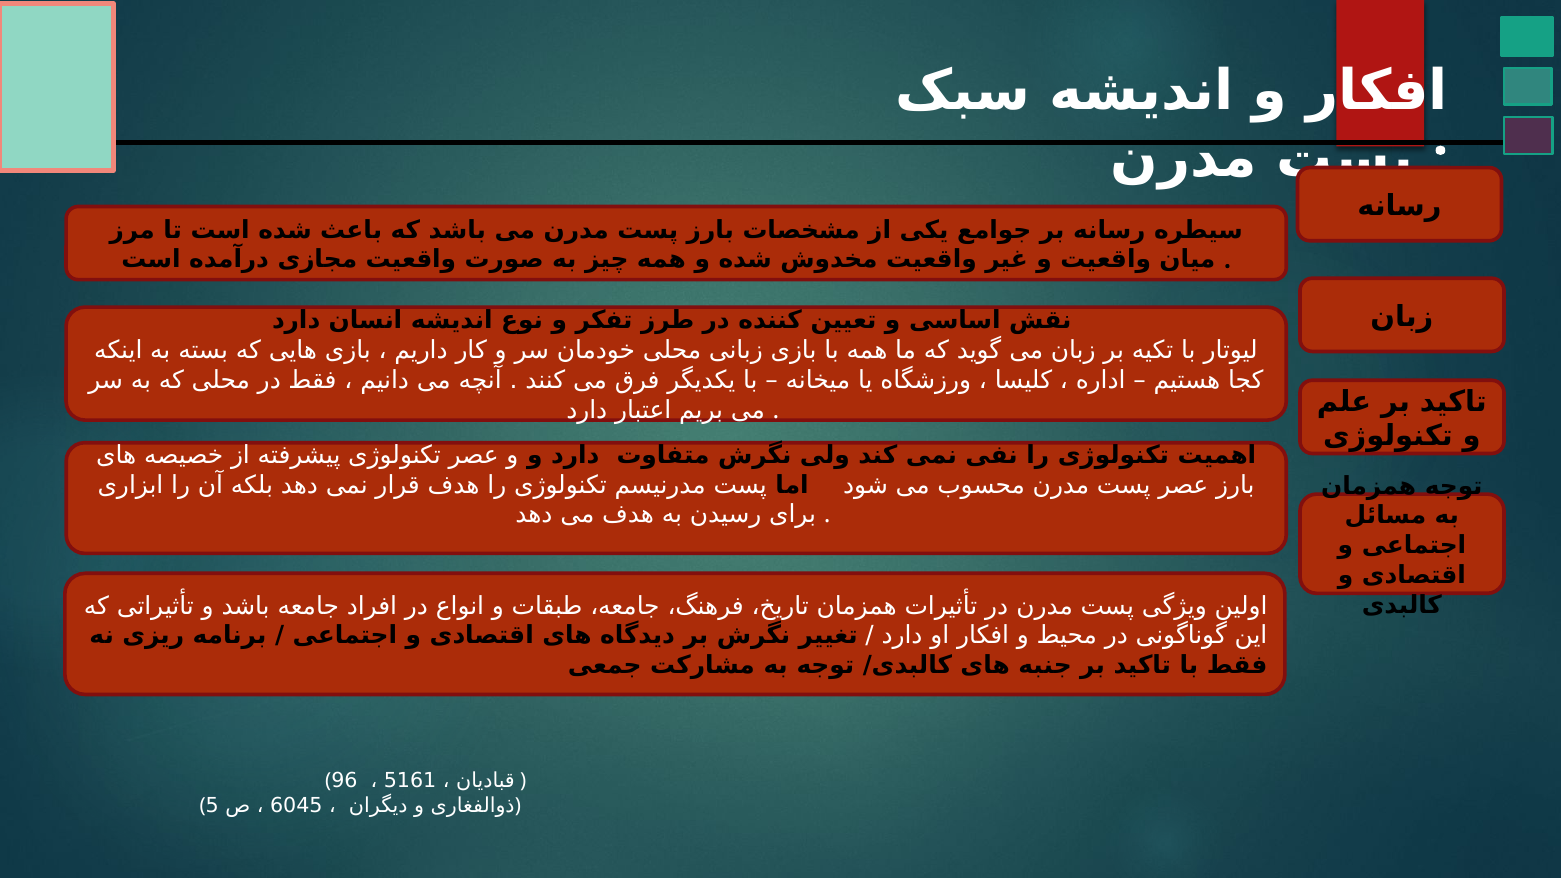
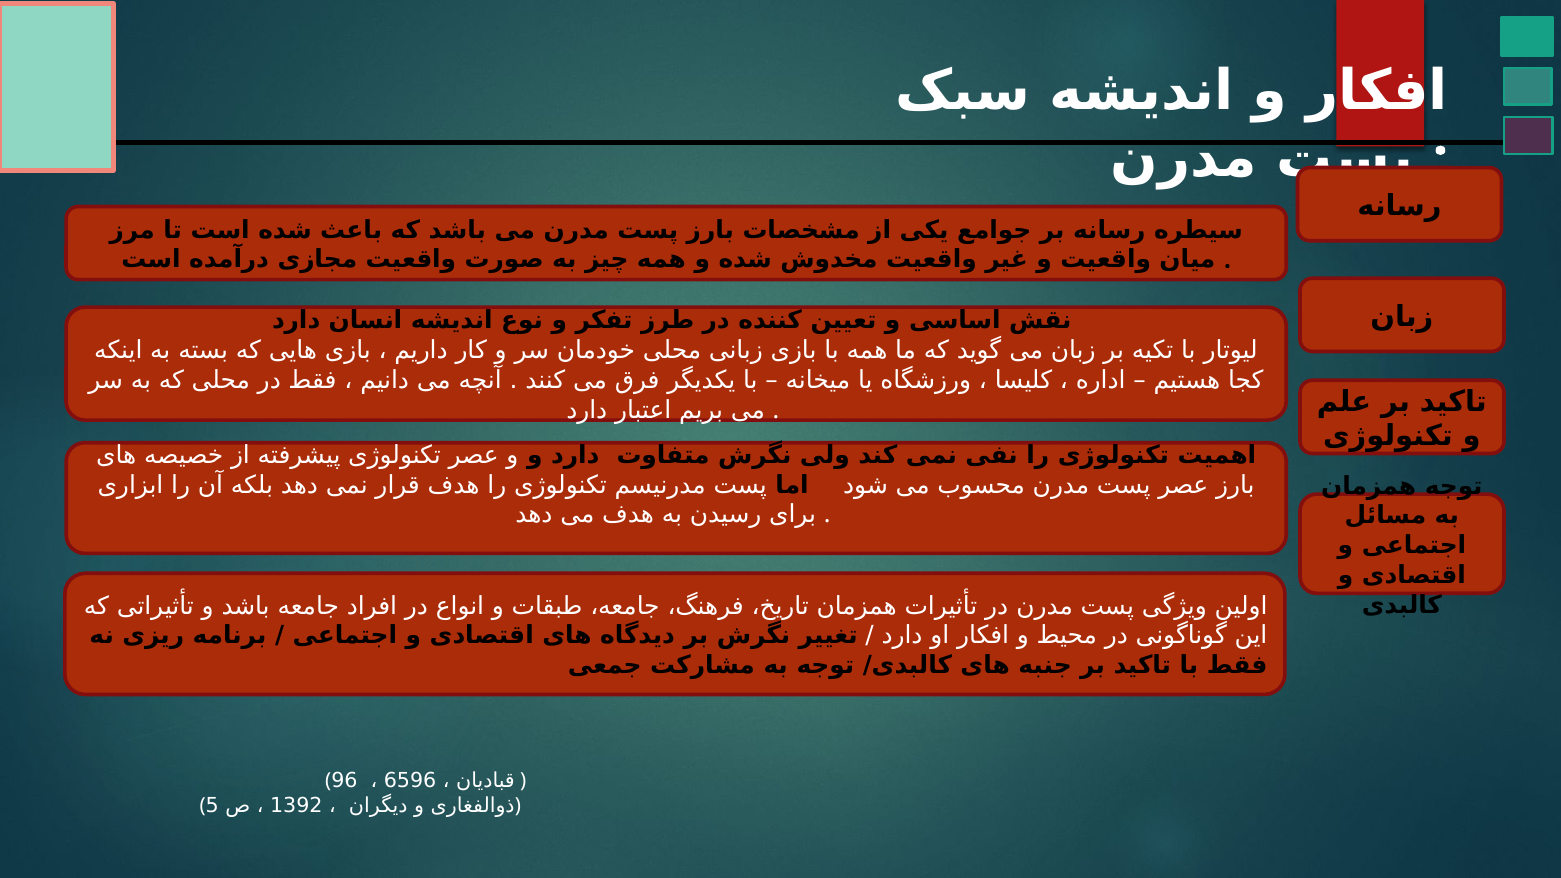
5161: 5161 -> 6596
6045: 6045 -> 1392
